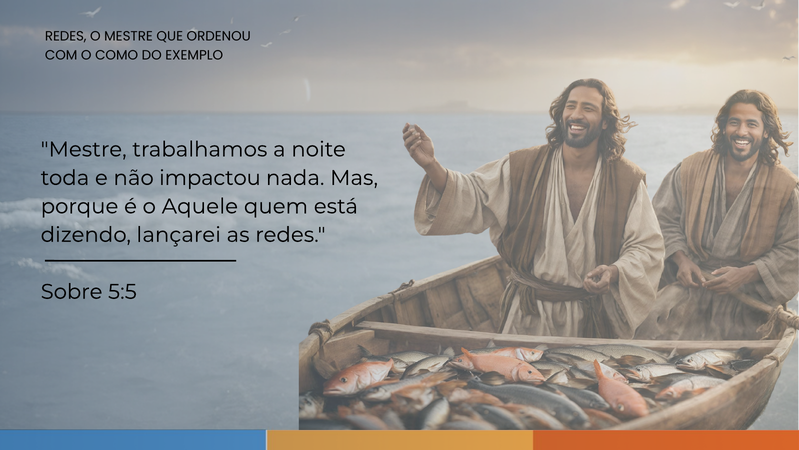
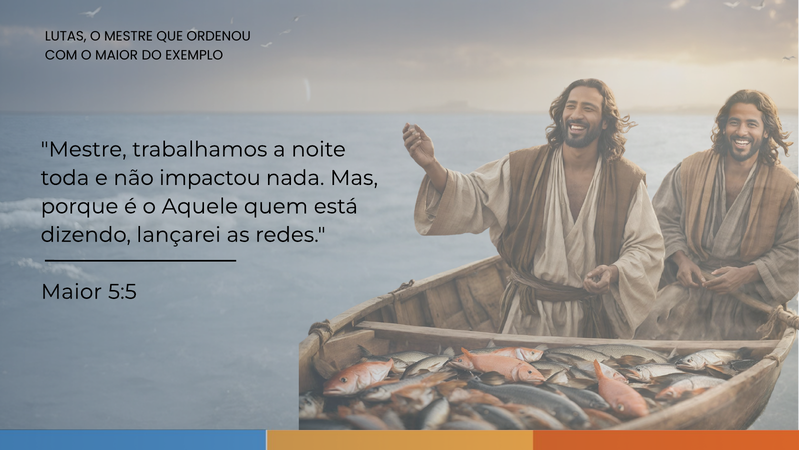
REDES at (66, 36): REDES -> LUTAS
O COMO: COMO -> MAIOR
Sobre at (72, 291): Sobre -> Maior
